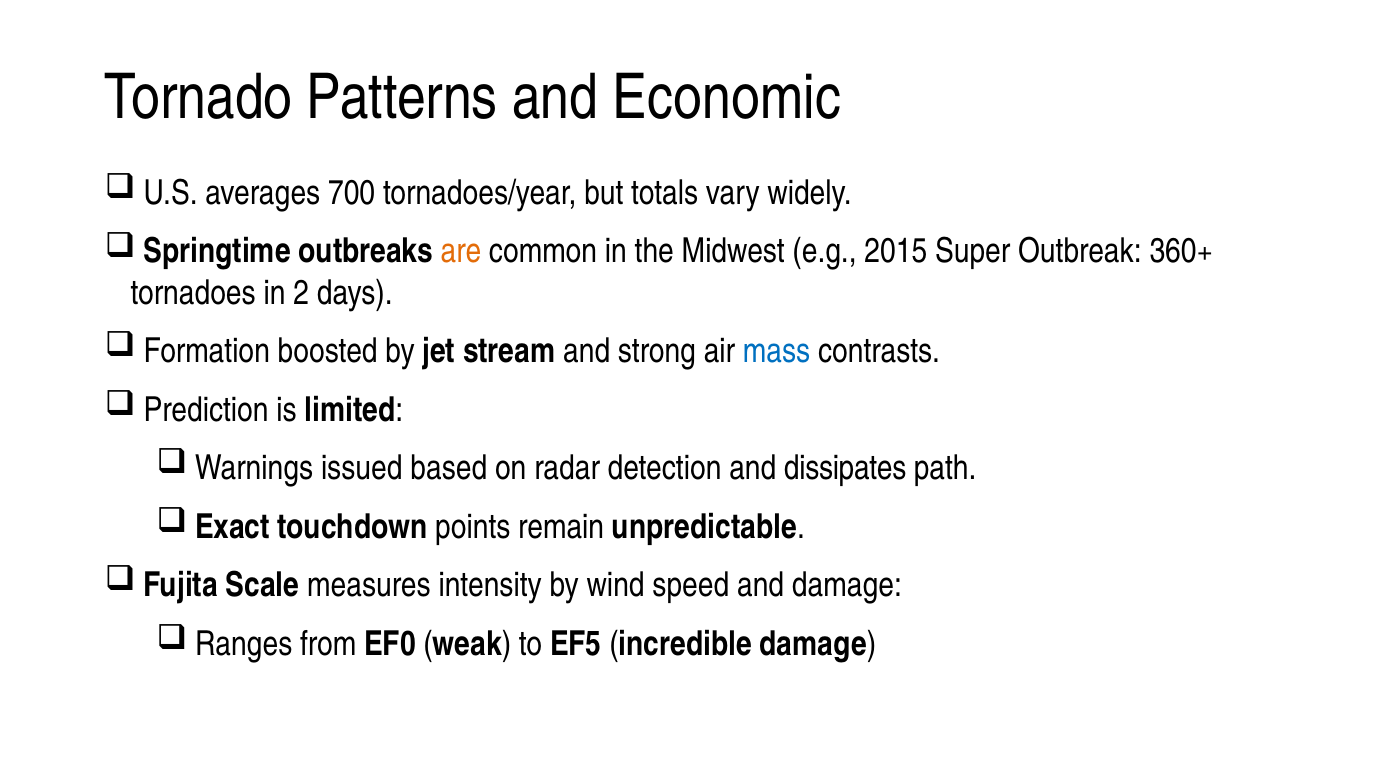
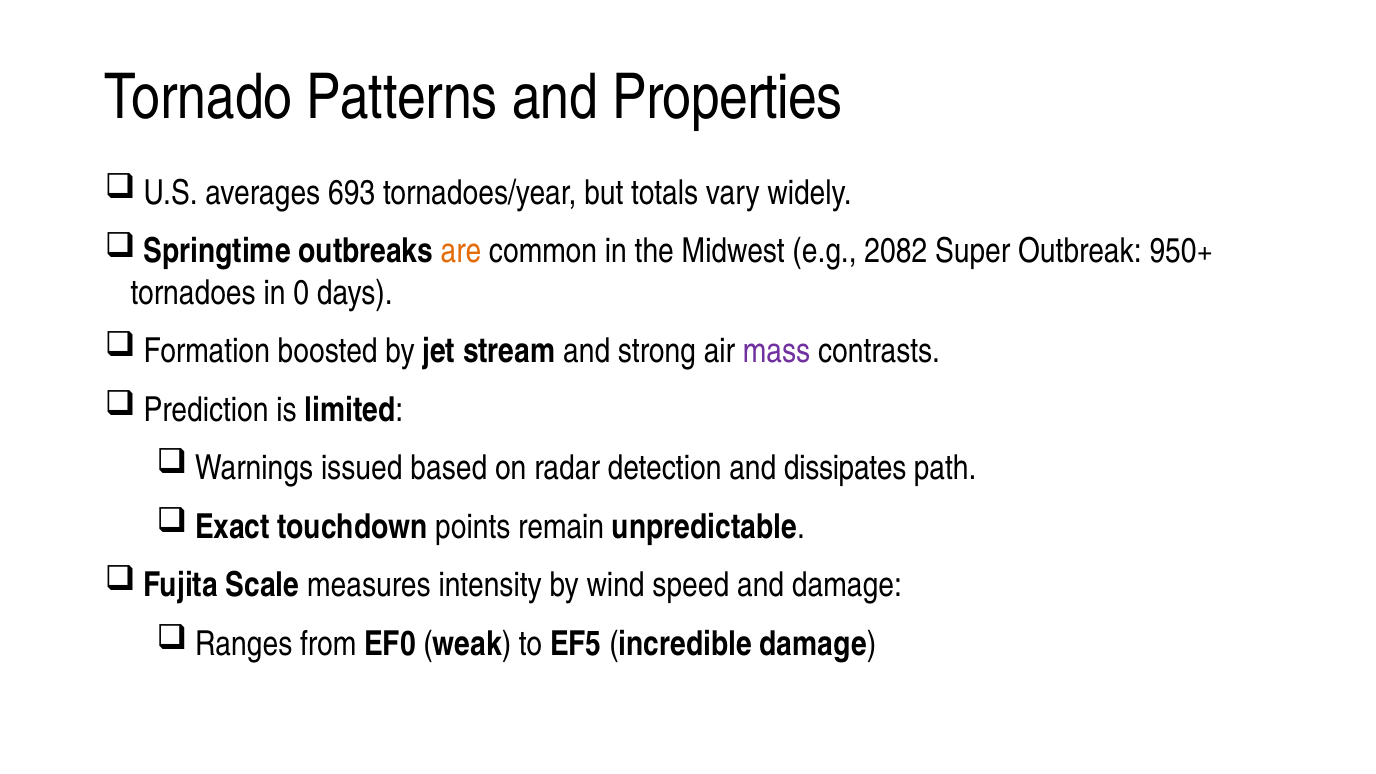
Economic: Economic -> Properties
700: 700 -> 693
2015: 2015 -> 2082
360+: 360+ -> 950+
2: 2 -> 0
mass colour: blue -> purple
